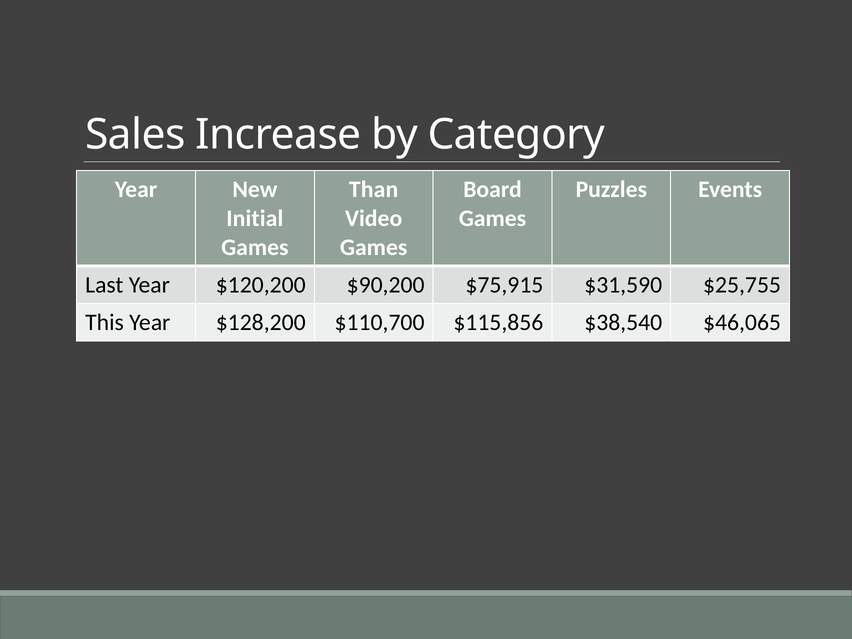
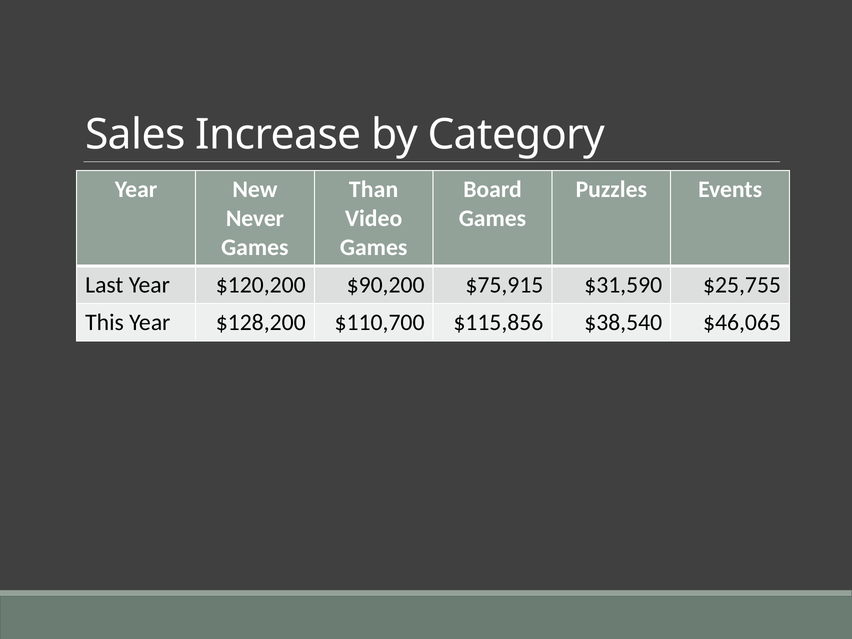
Initial: Initial -> Never
